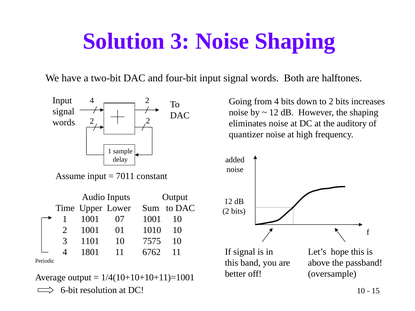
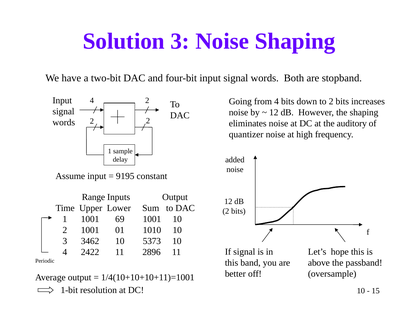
halftones: halftones -> stopband
7011: 7011 -> 9195
Audio: Audio -> Range
07: 07 -> 69
1101: 1101 -> 3462
7575: 7575 -> 5373
1801: 1801 -> 2422
6762: 6762 -> 2896
6-bit: 6-bit -> 1-bit
